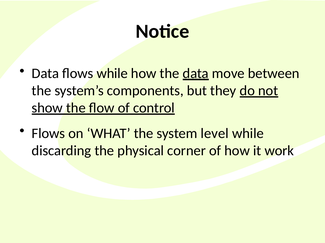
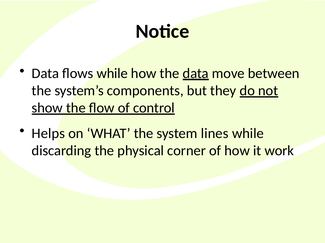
Flows at (48, 134): Flows -> Helps
level: level -> lines
